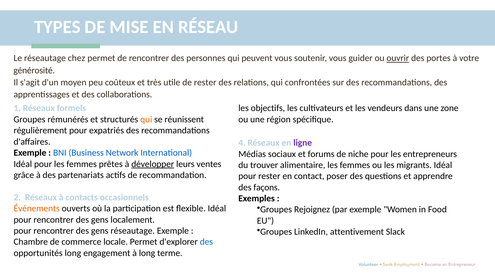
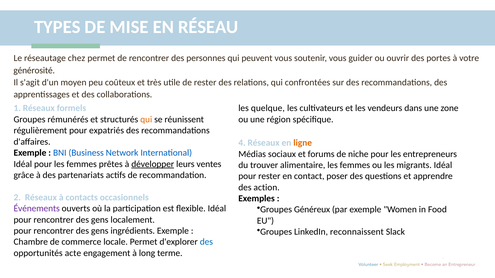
ouvrir underline: present -> none
objectifs: objectifs -> quelque
ligne colour: purple -> orange
façons: façons -> action
Rejoignez: Rejoignez -> Généreux
Événements colour: orange -> purple
attentivement: attentivement -> reconnaissent
gens réseautage: réseautage -> ingrédients
opportunités long: long -> acte
